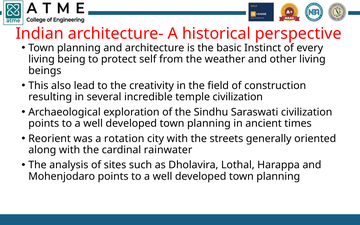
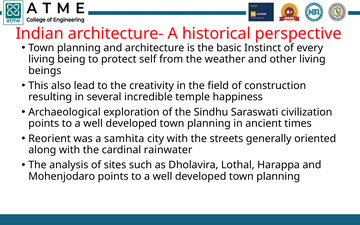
temple civilization: civilization -> happiness
rotation: rotation -> samhita
